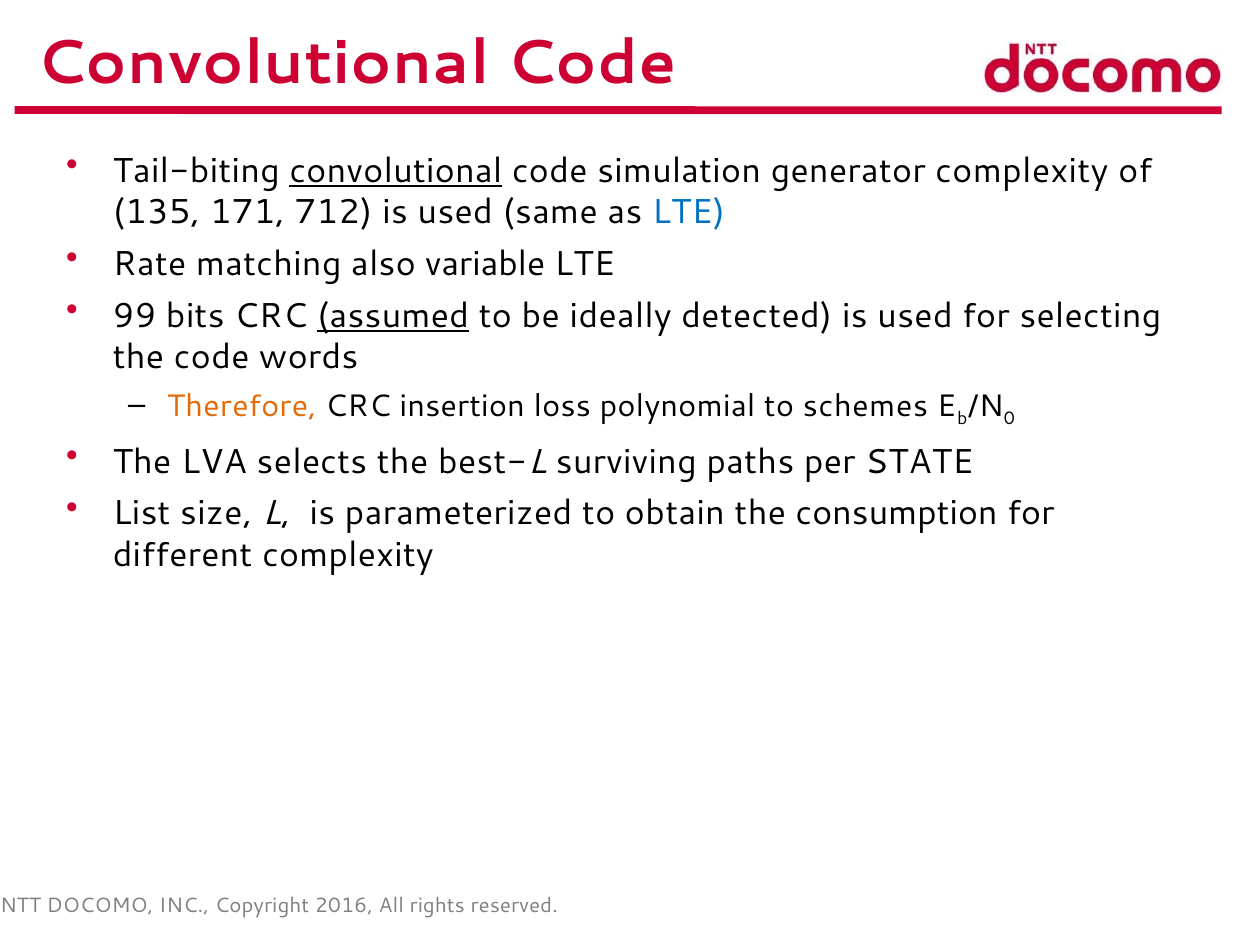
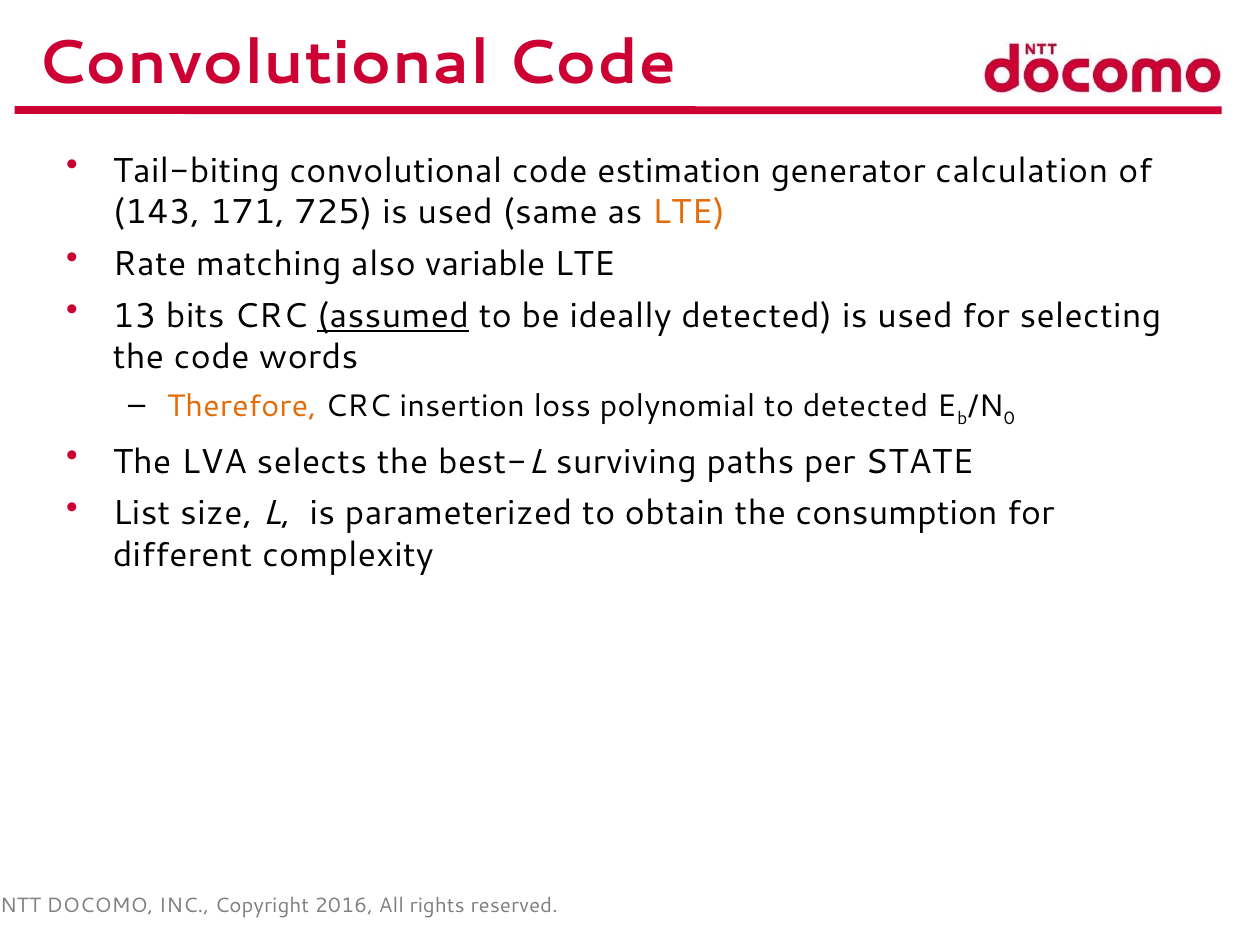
convolutional at (396, 171) underline: present -> none
simulation: simulation -> estimation
generator complexity: complexity -> calculation
135: 135 -> 143
712: 712 -> 725
LTE at (689, 212) colour: blue -> orange
99: 99 -> 13
to schemes: schemes -> detected
